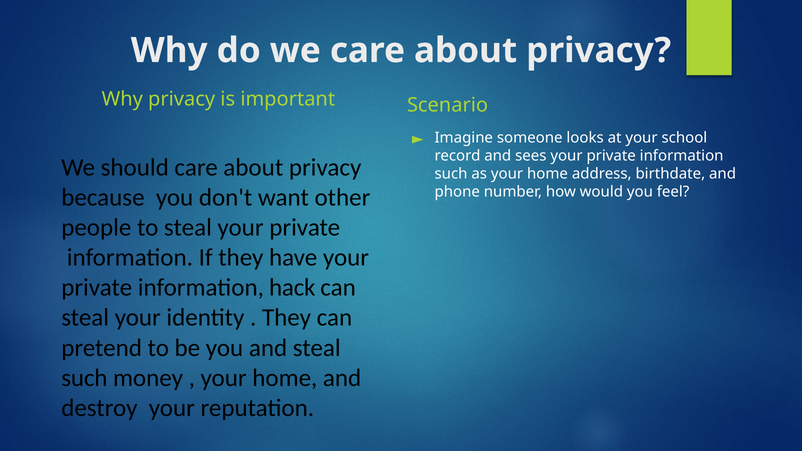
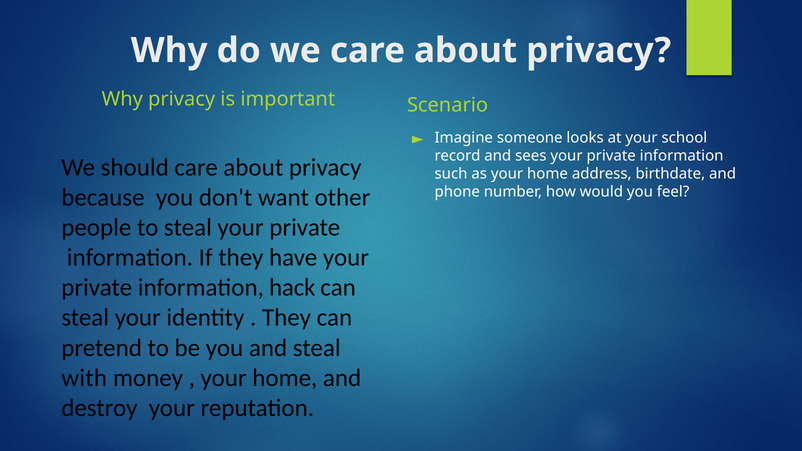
such at (84, 378): such -> with
